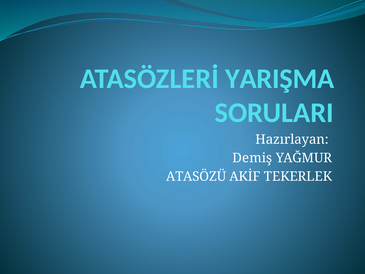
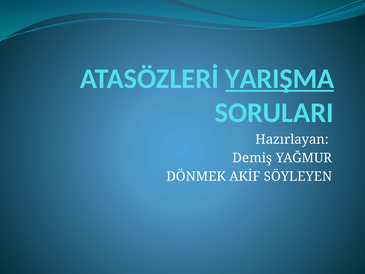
YARIŞMA underline: none -> present
ATASÖZÜ: ATASÖZÜ -> DÖNMEK
TEKERLEK: TEKERLEK -> SÖYLEYEN
